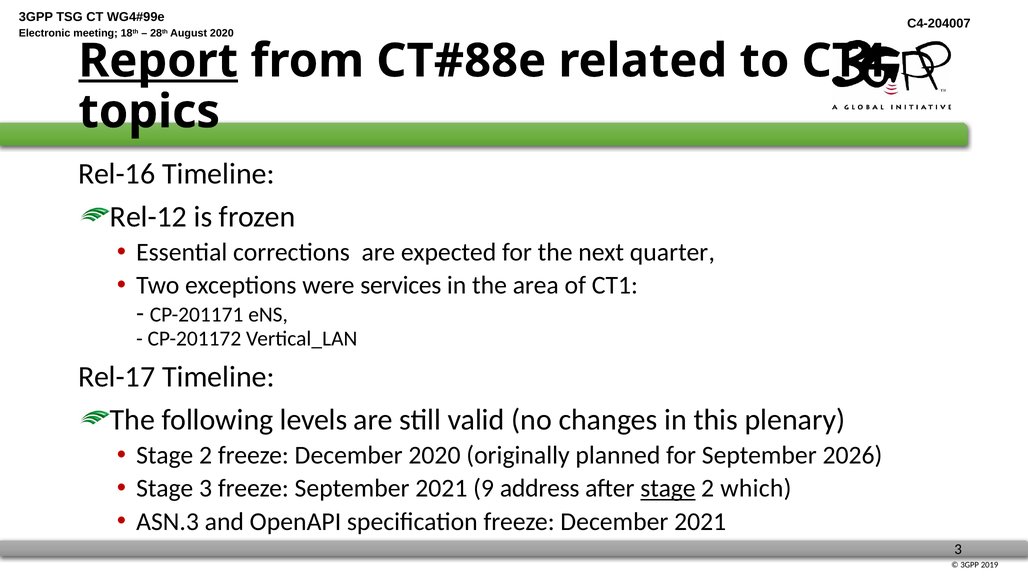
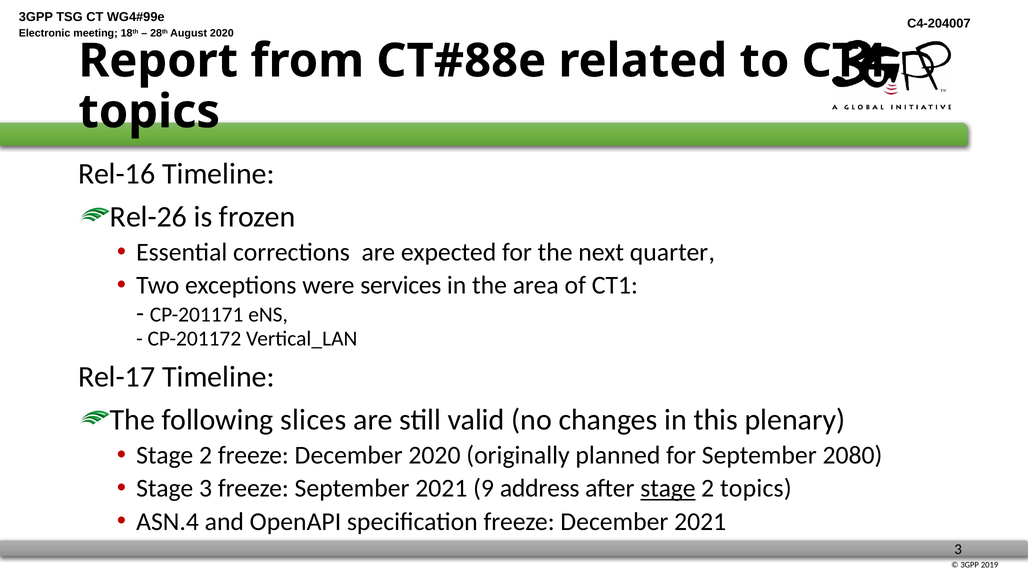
Report underline: present -> none
Rel-12: Rel-12 -> Rel-26
levels: levels -> slices
2026: 2026 -> 2080
2 which: which -> topics
ASN.3: ASN.3 -> ASN.4
